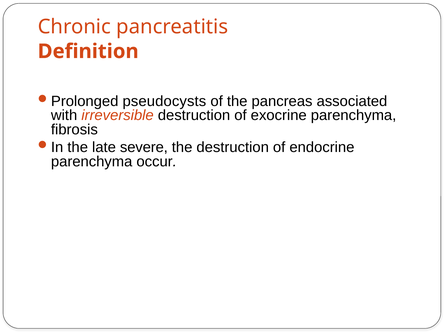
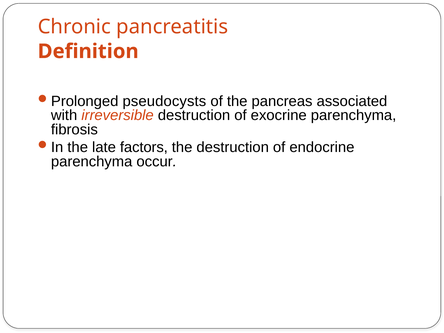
severe: severe -> factors
